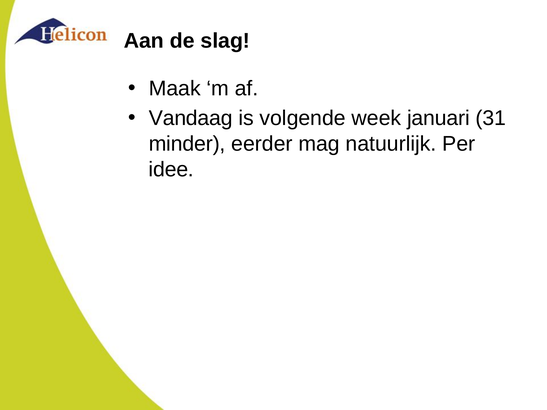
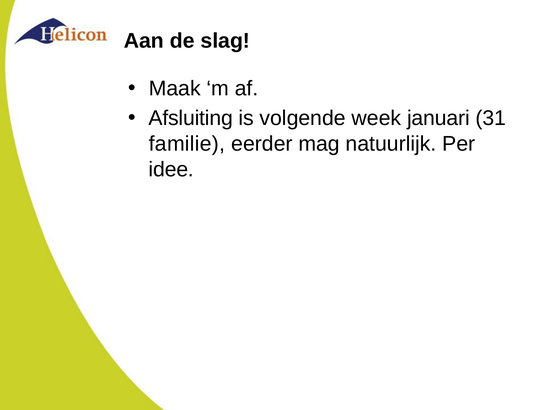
Vandaag: Vandaag -> Afsluiting
minder: minder -> familie
